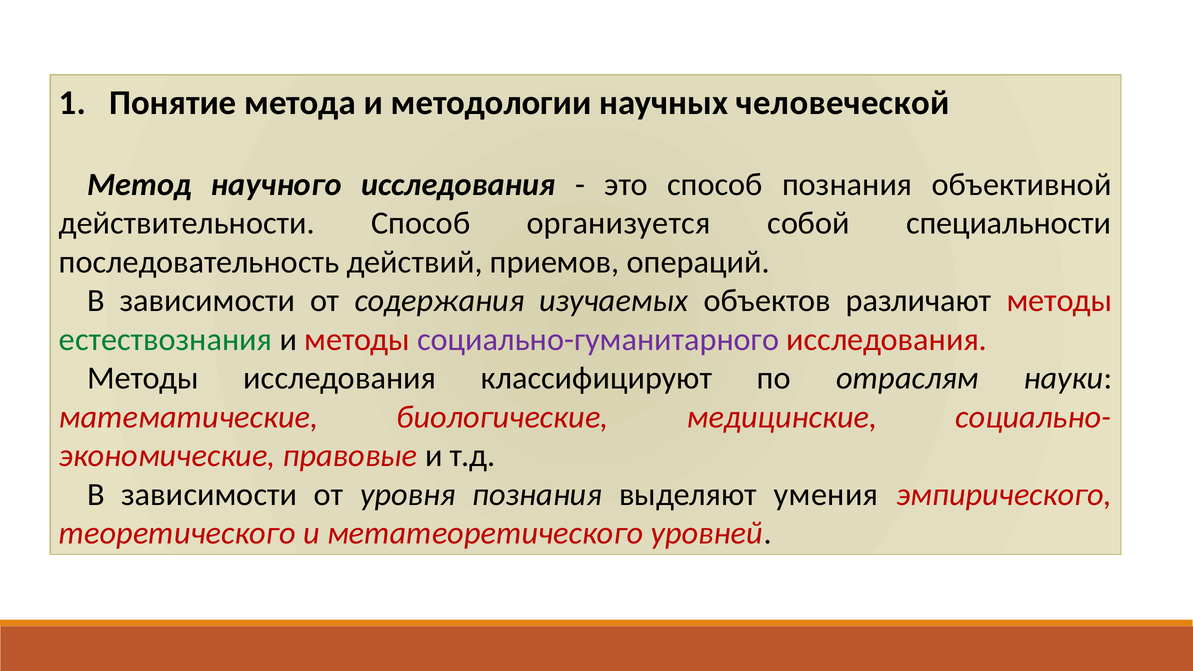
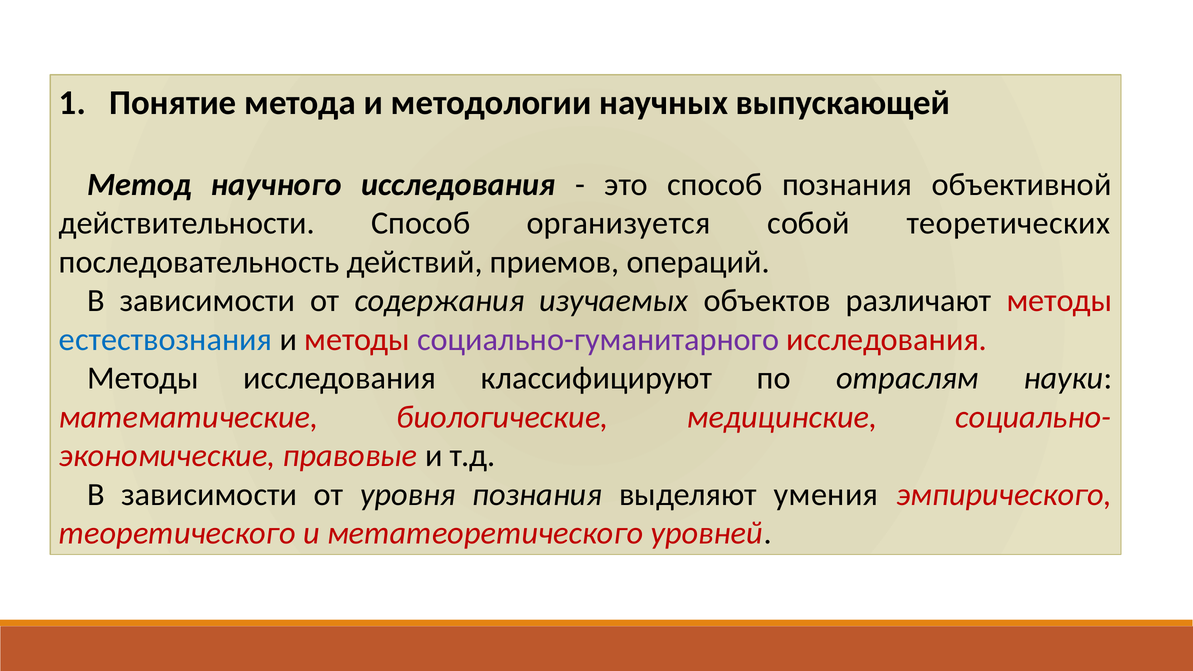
человеческой: человеческой -> выпускающей
специальности: специальности -> теоретических
естествознания colour: green -> blue
